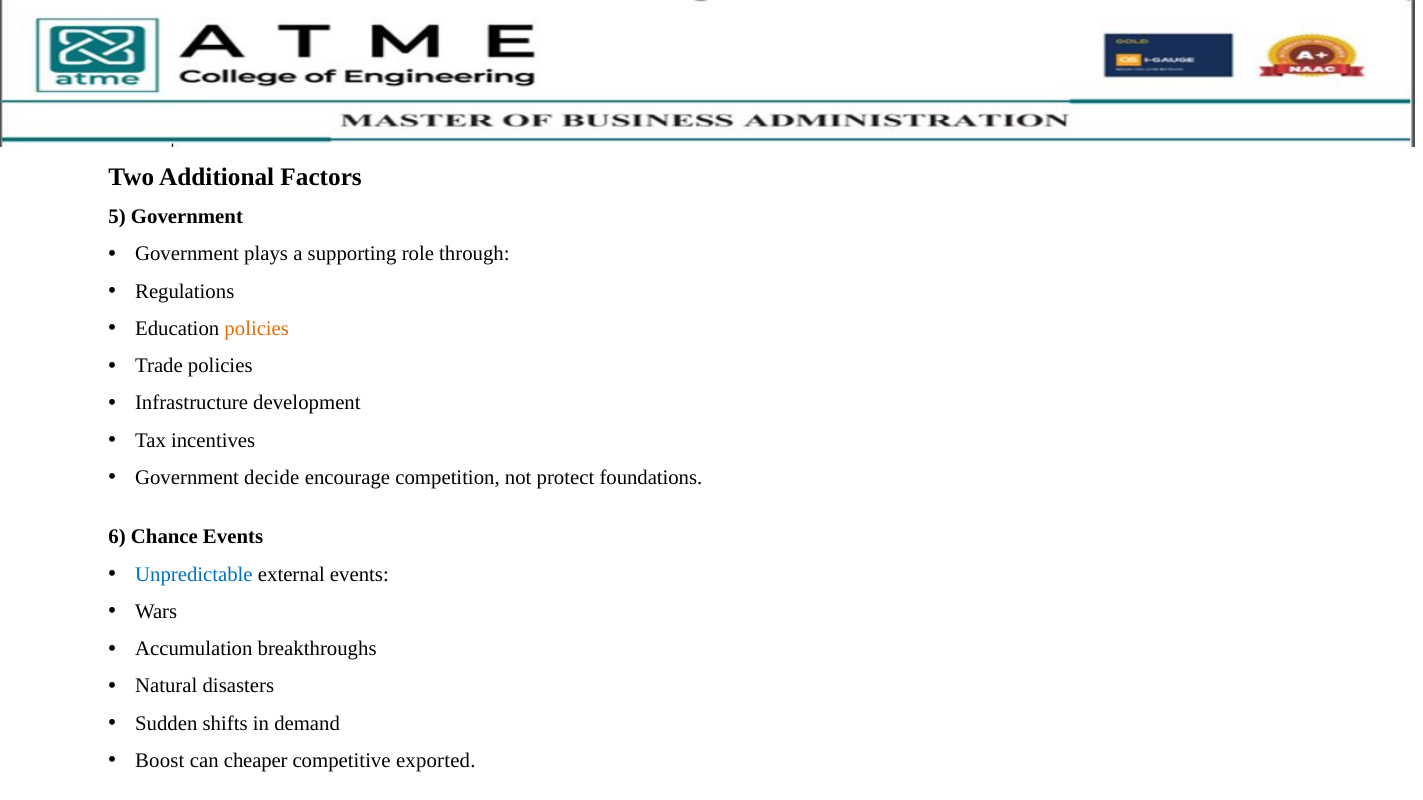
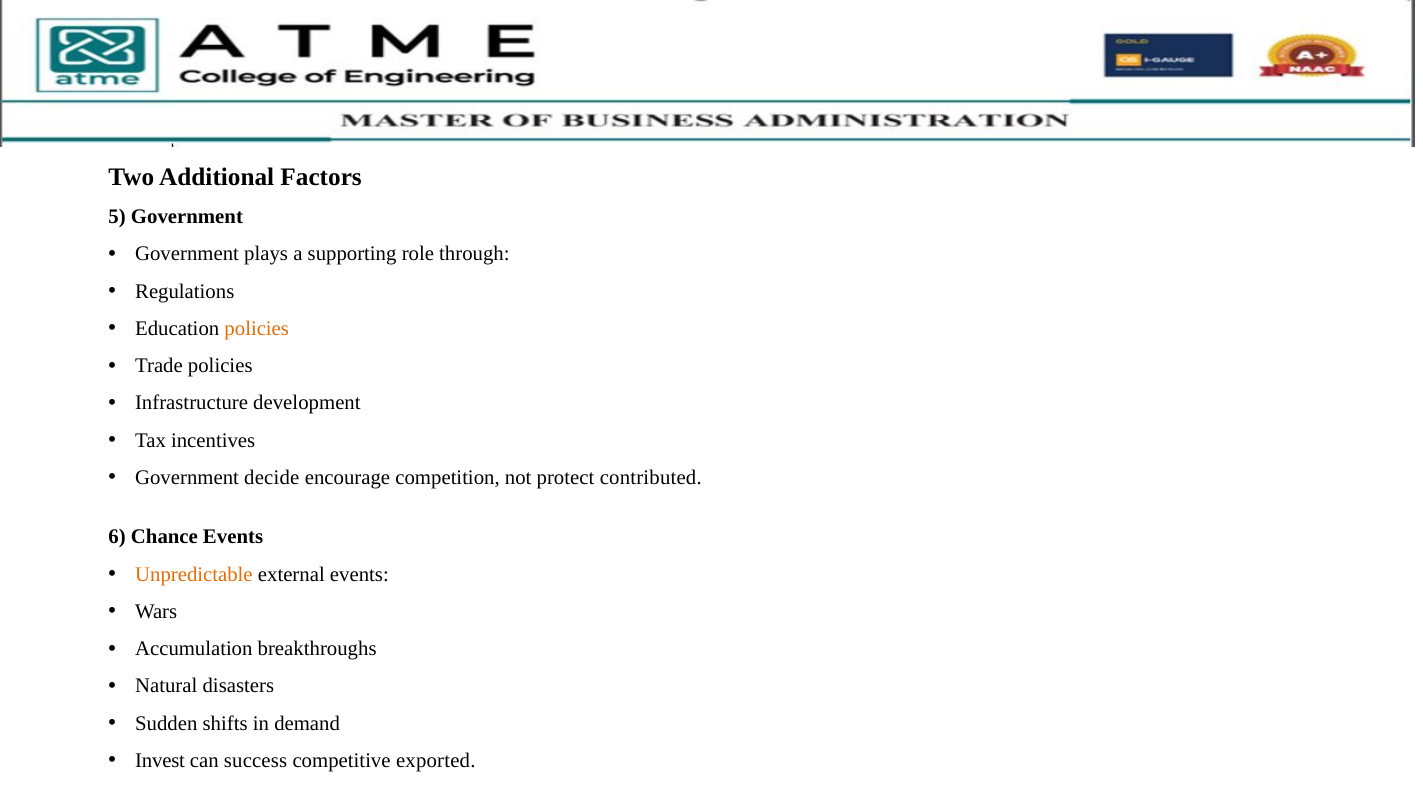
foundations: foundations -> contributed
Unpredictable colour: blue -> orange
Boost: Boost -> Invest
cheaper: cheaper -> success
